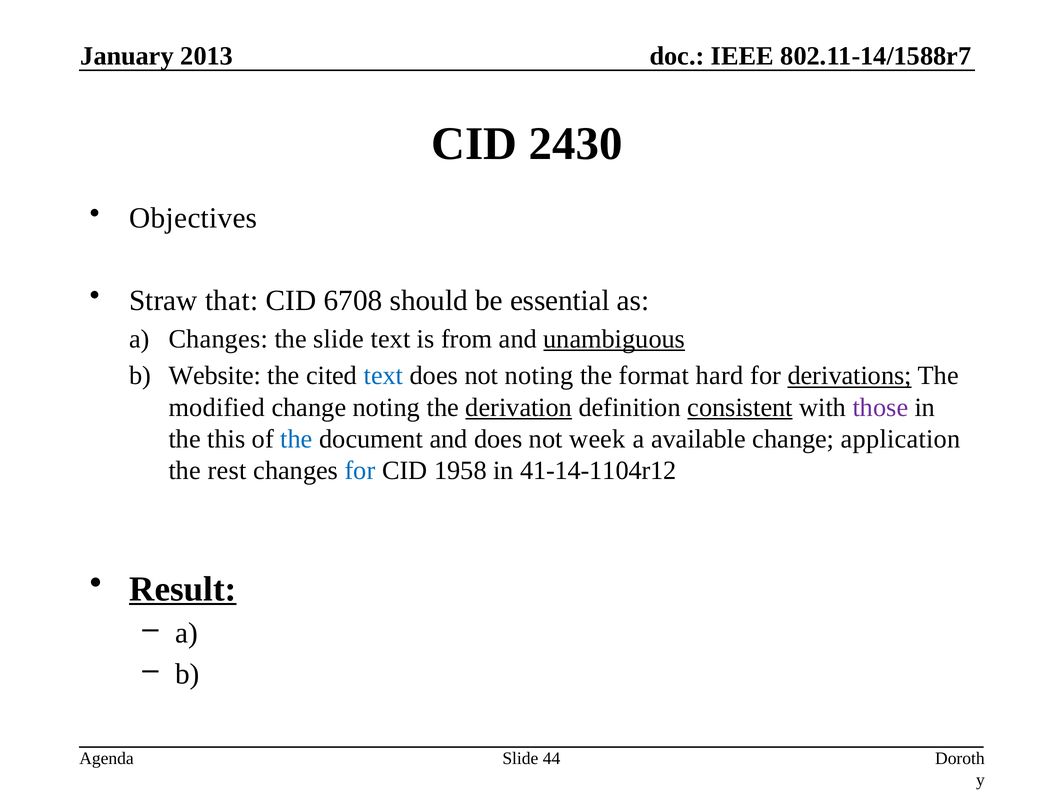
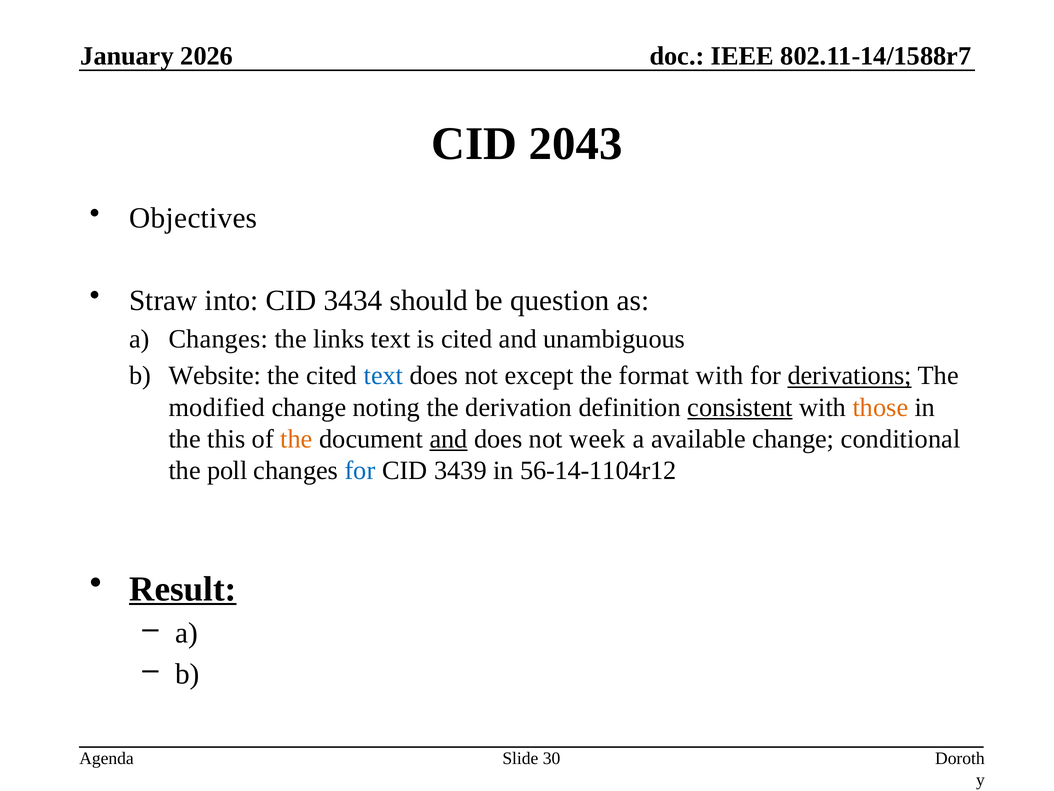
2013: 2013 -> 2026
2430: 2430 -> 2043
that: that -> into
6708: 6708 -> 3434
essential: essential -> question
the slide: slide -> links
is from: from -> cited
unambiguous underline: present -> none
not noting: noting -> except
format hard: hard -> with
derivation underline: present -> none
those colour: purple -> orange
the at (297, 439) colour: blue -> orange
and at (449, 439) underline: none -> present
application: application -> conditional
rest: rest -> poll
1958: 1958 -> 3439
41-14-1104r12: 41-14-1104r12 -> 56-14-1104r12
44: 44 -> 30
